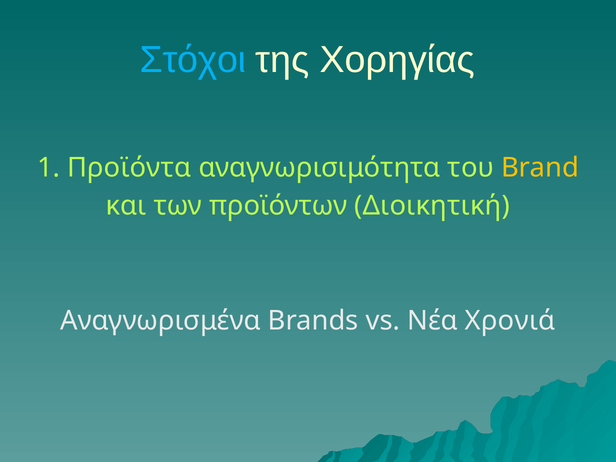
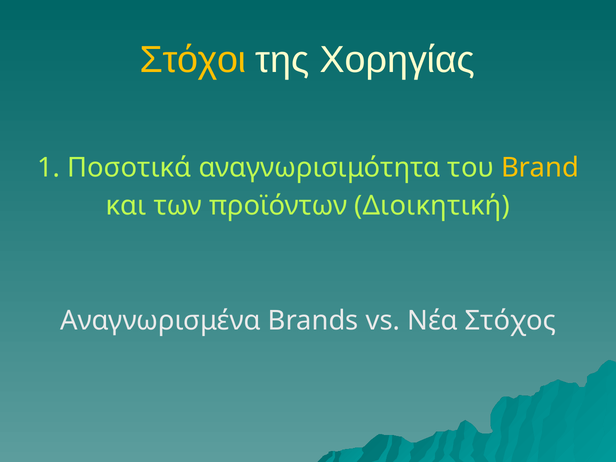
Στόχοι colour: light blue -> yellow
Προϊόντα: Προϊόντα -> Ποσοτικά
Χρονιά: Χρονιά -> Στόχος
